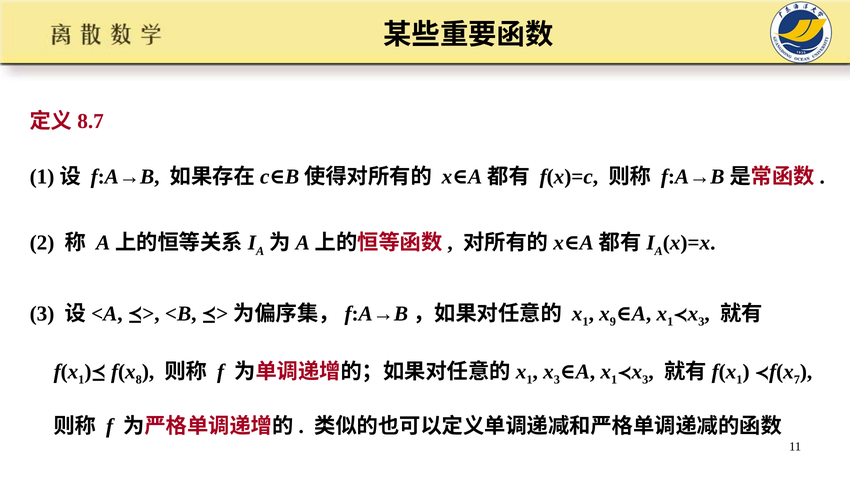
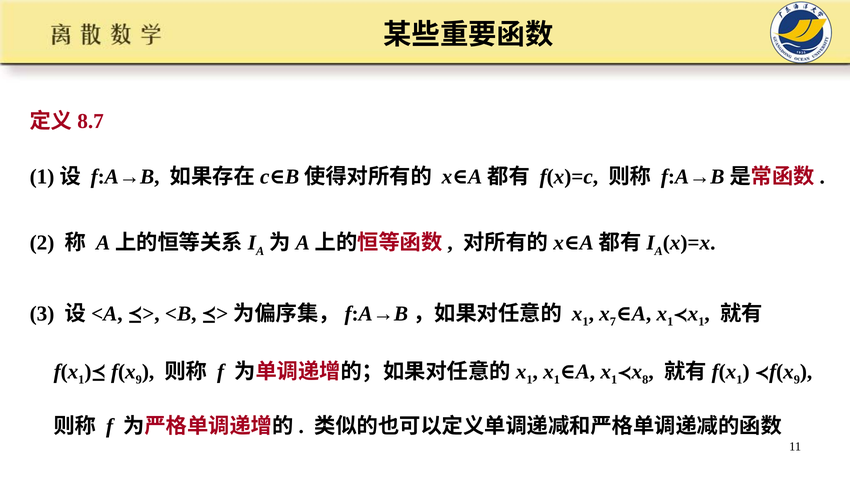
9: 9 -> 7
3 at (701, 322): 3 -> 1
8 at (139, 380): 8 -> 9
3 at (557, 380): 3 -> 1
3 at (645, 380): 3 -> 8
7 at (797, 380): 7 -> 9
